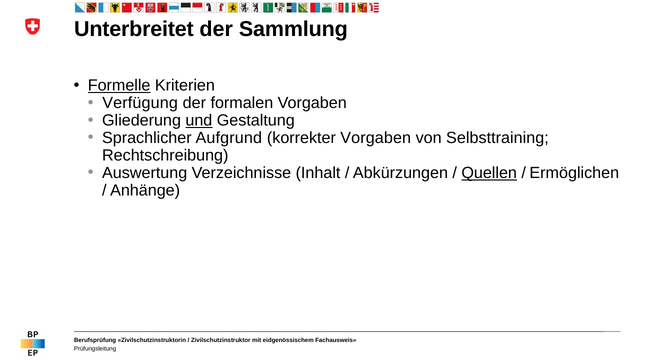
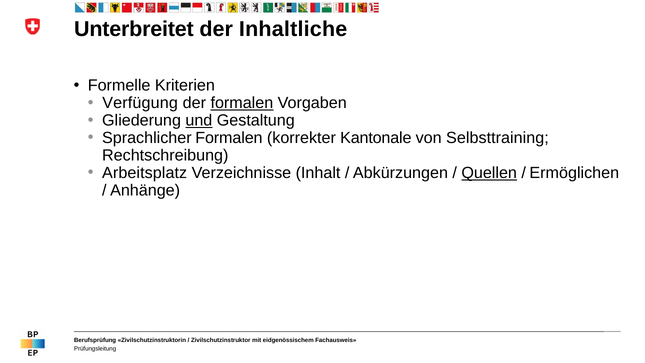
Sammlung: Sammlung -> Inhaltliche
Formelle underline: present -> none
formalen at (242, 103) underline: none -> present
Sprachlicher Aufgrund: Aufgrund -> Formalen
korrekter Vorgaben: Vorgaben -> Kantonale
Auswertung: Auswertung -> Arbeitsplatz
